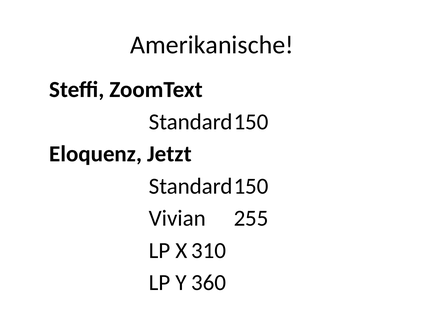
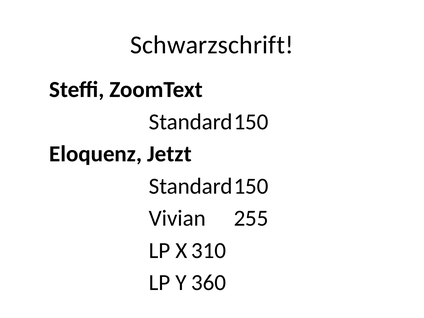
Amerikanische: Amerikanische -> Schwarzschrift
